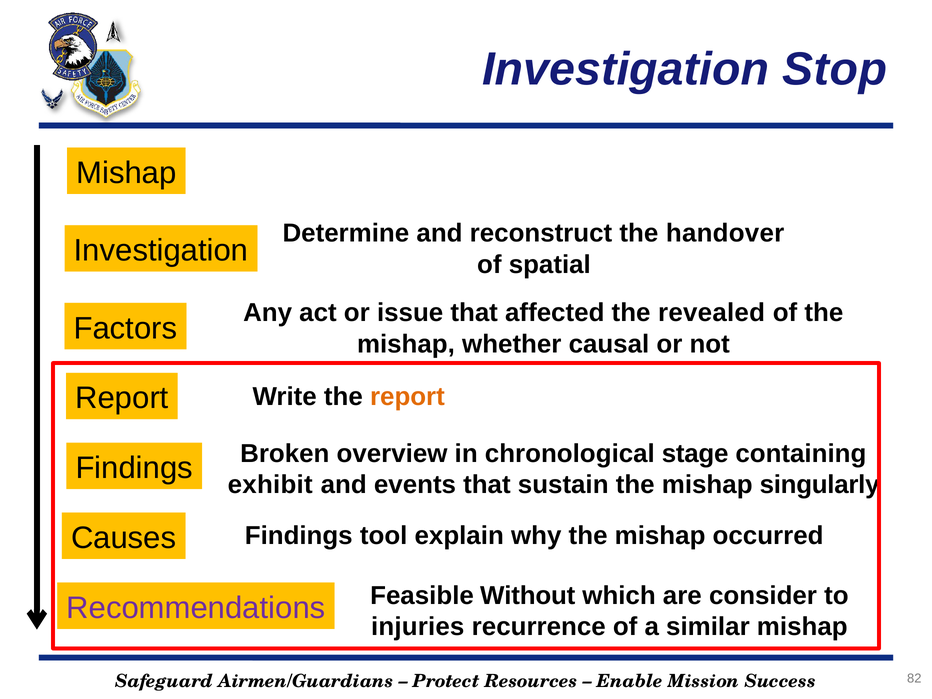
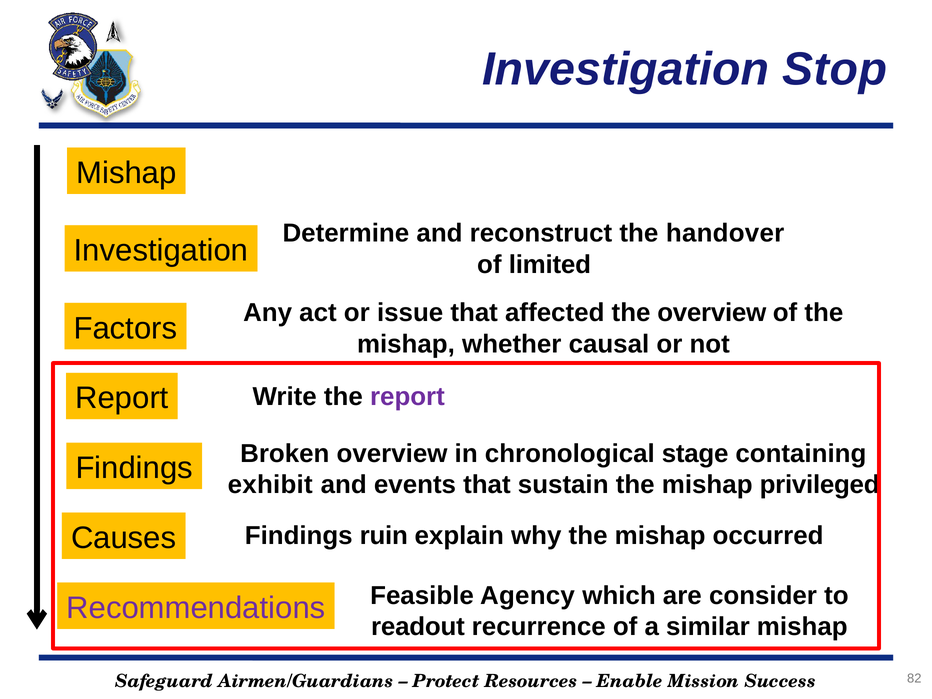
spatial: spatial -> limited
the revealed: revealed -> overview
report at (407, 397) colour: orange -> purple
singularly: singularly -> privileged
tool: tool -> ruin
Without: Without -> Agency
injuries: injuries -> readout
